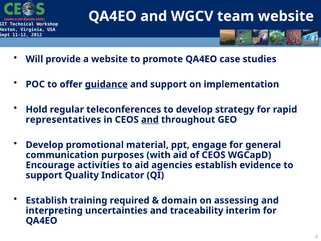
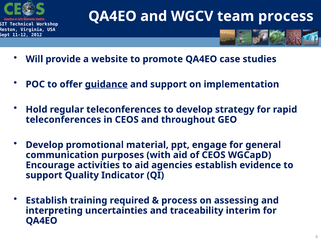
team website: website -> process
representatives at (63, 120): representatives -> teleconferences
and at (150, 120) underline: present -> none
domain at (179, 200): domain -> process
